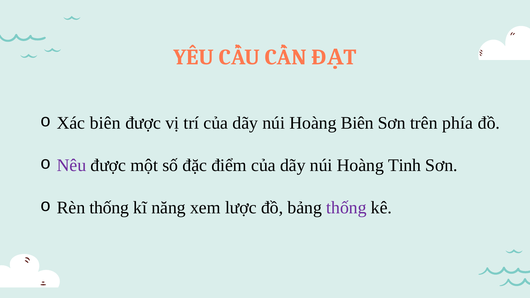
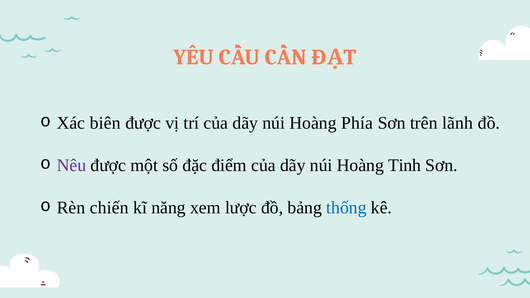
Hoàng Biên: Biên -> Phía
phía: phía -> lãnh
Rèn thống: thống -> chiến
thống at (346, 208) colour: purple -> blue
